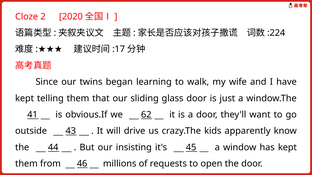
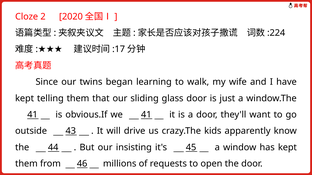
we 62: 62 -> 41
